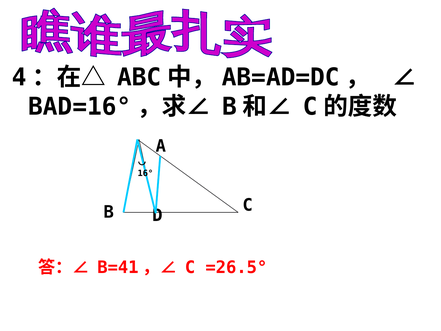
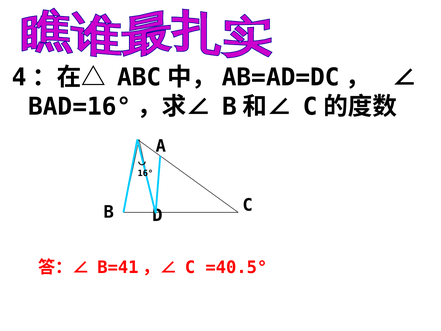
=26.5°: =26.5° -> =40.5°
